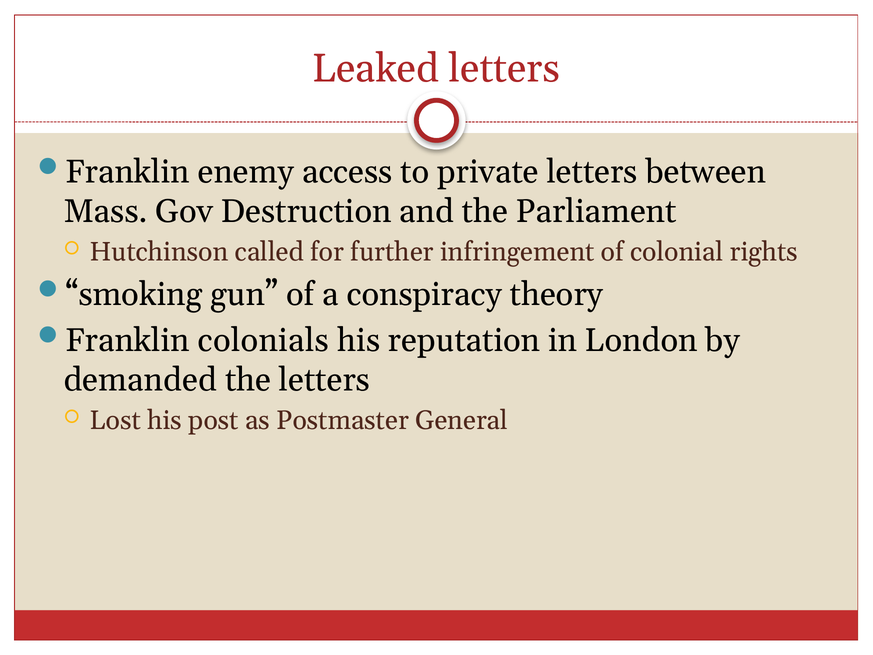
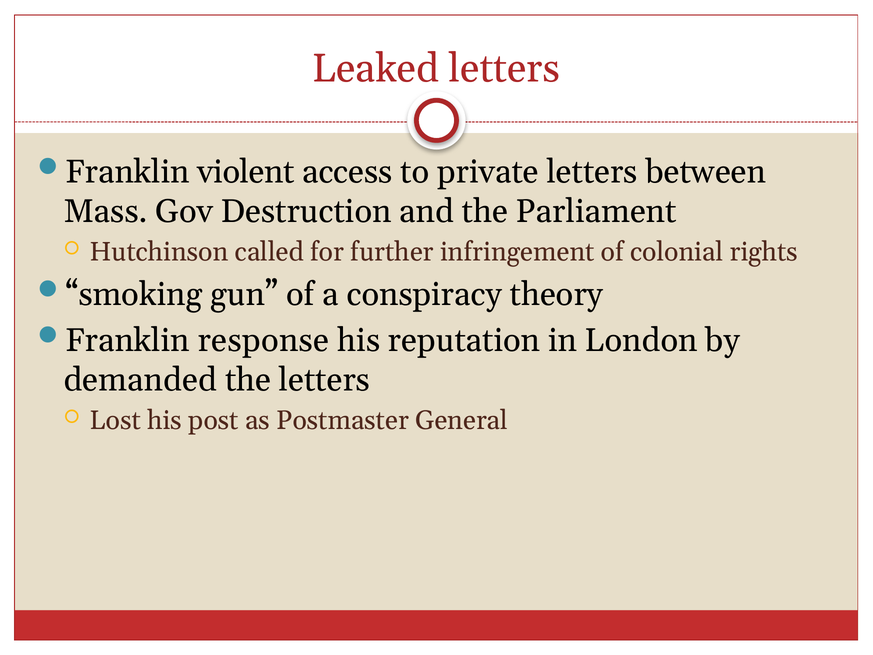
enemy: enemy -> violent
colonials: colonials -> response
